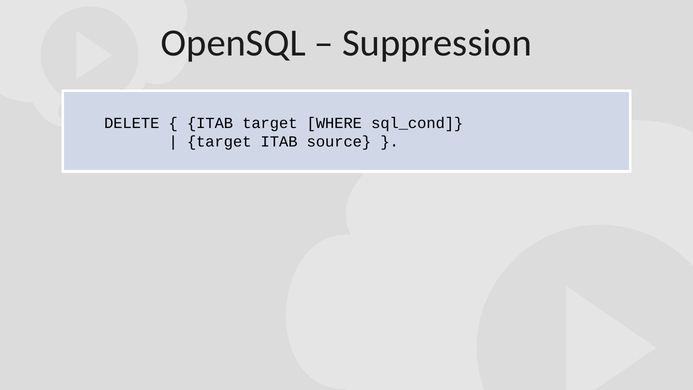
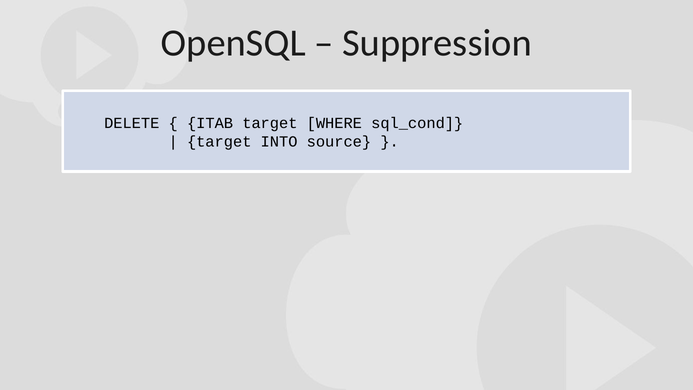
target ITAB: ITAB -> INTO
